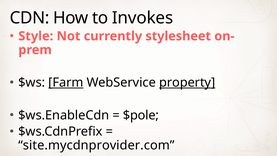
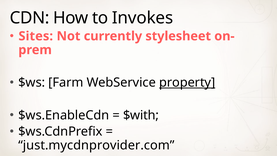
Style: Style -> Sites
Farm underline: present -> none
$pole: $pole -> $with
site.mycdnprovider.com: site.mycdnprovider.com -> just.mycdnprovider.com
